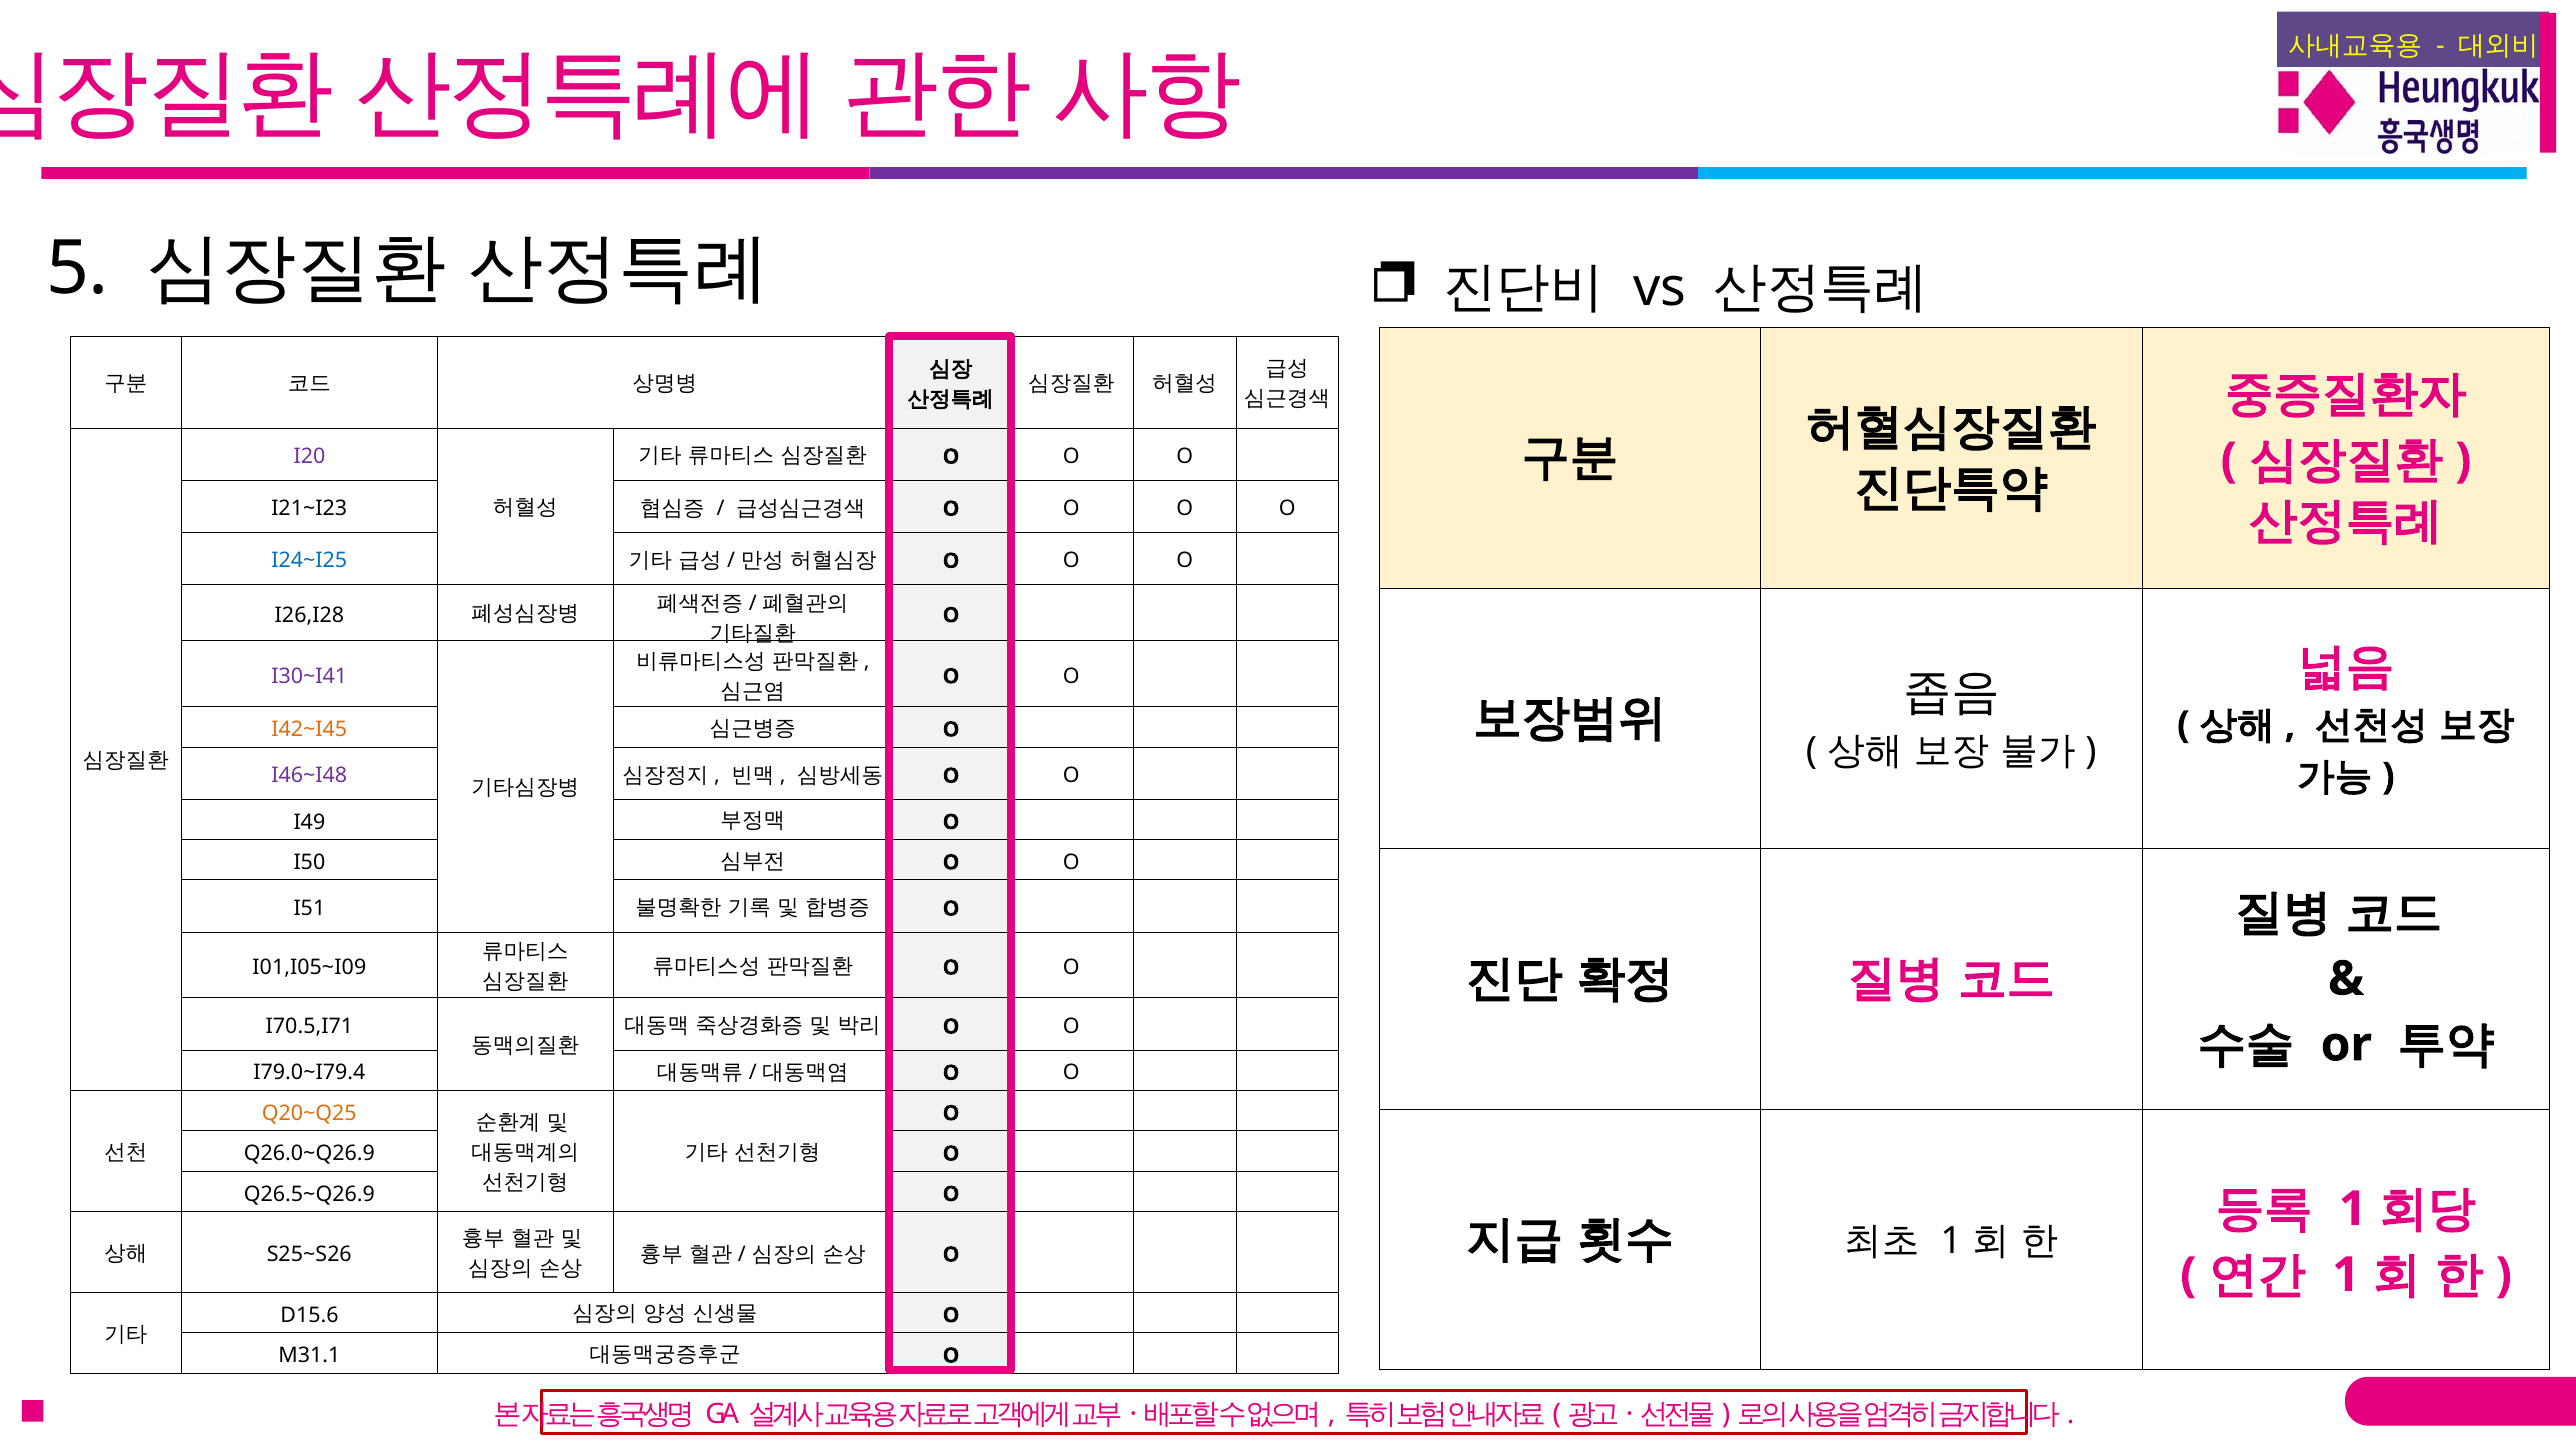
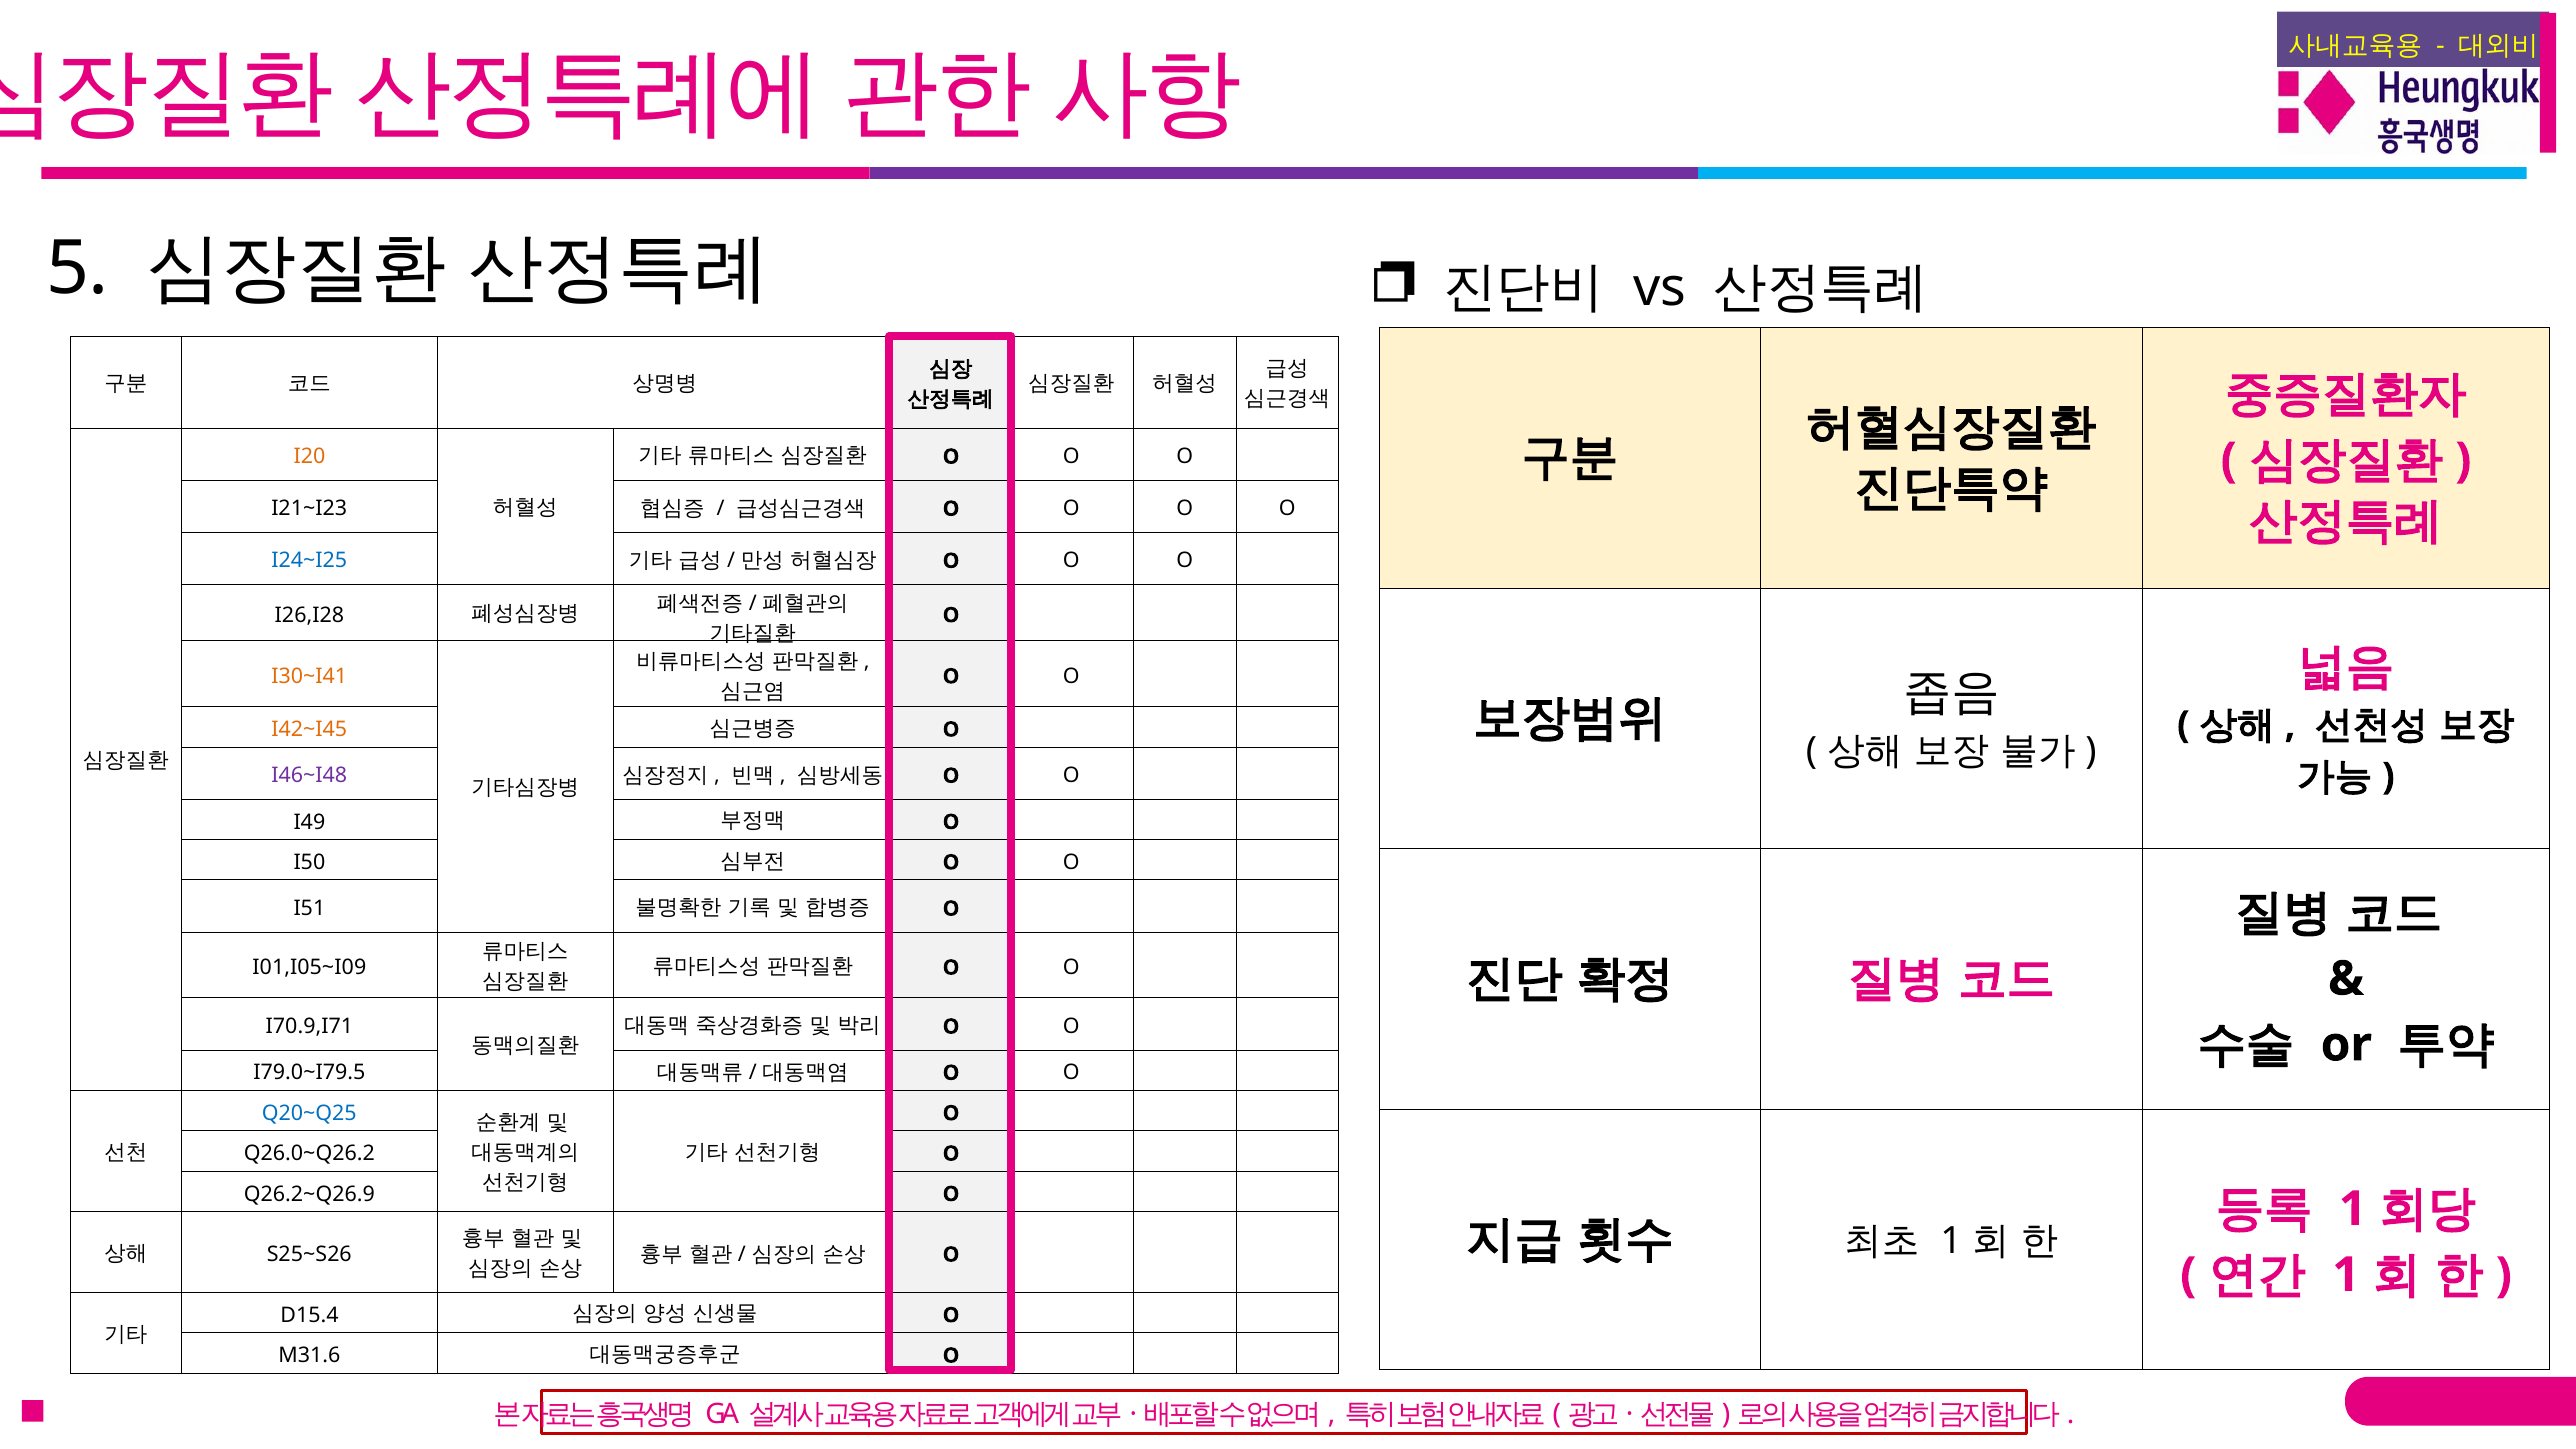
I20 colour: purple -> orange
I30~I41 colour: purple -> orange
I70.5,I71: I70.5,I71 -> I70.9,I71
I79.0~I79.4: I79.0~I79.4 -> I79.0~I79.5
Q20~Q25 colour: orange -> blue
Q26.0~Q26.9: Q26.0~Q26.9 -> Q26.0~Q26.2
Q26.5~Q26.9: Q26.5~Q26.9 -> Q26.2~Q26.9
D15.6: D15.6 -> D15.4
M31.1: M31.1 -> M31.6
